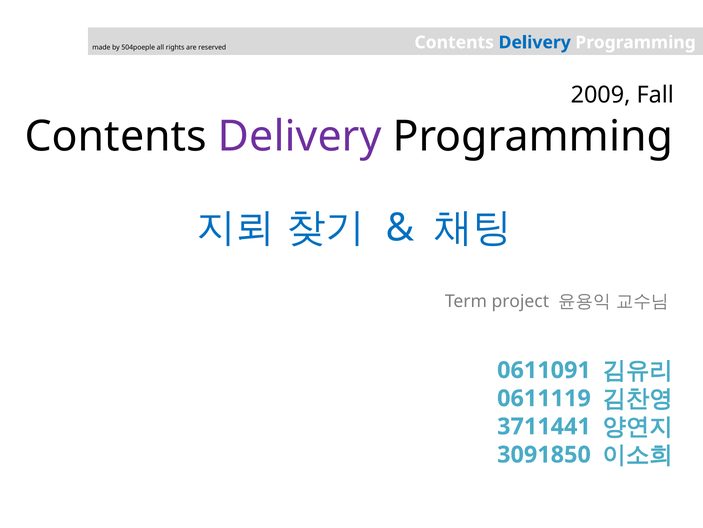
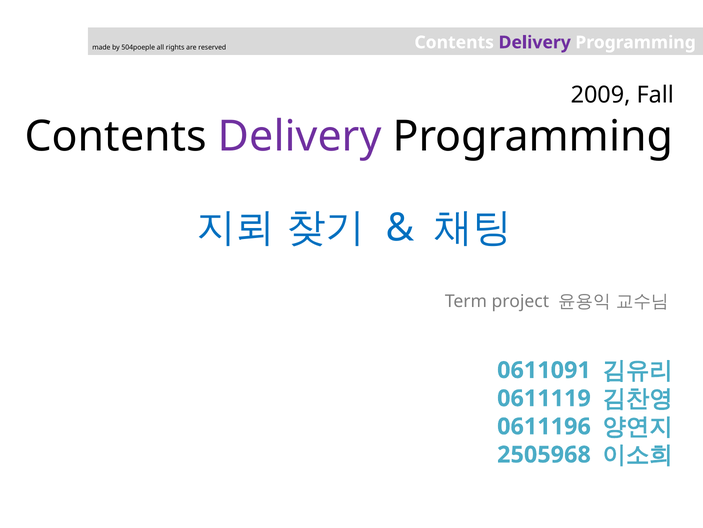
Delivery at (535, 42) colour: blue -> purple
3711441: 3711441 -> 0611196
3091850: 3091850 -> 2505968
